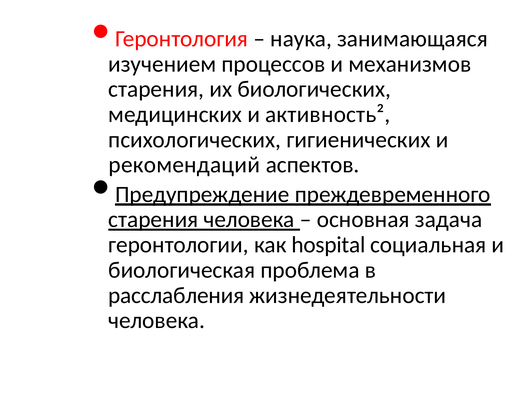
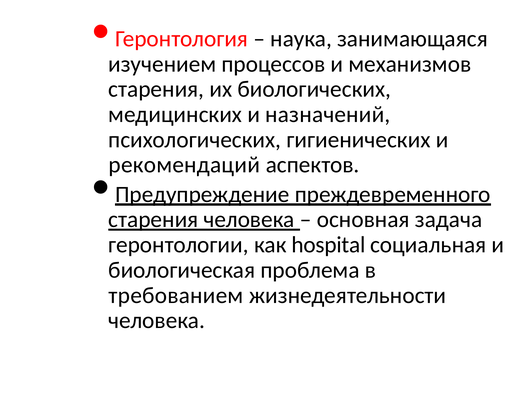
активность²: активность² -> назначений
расслабления: расслабления -> требованием
